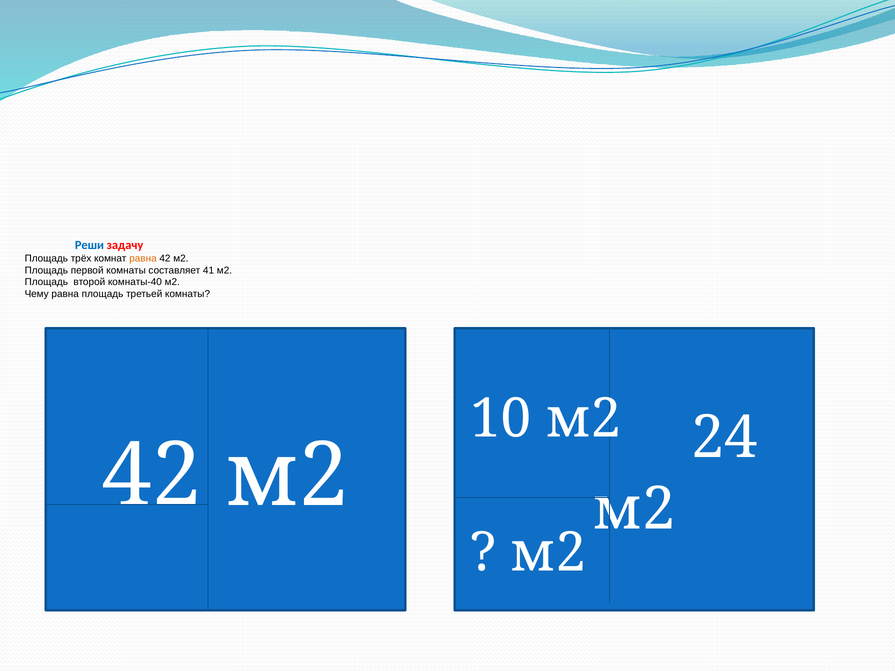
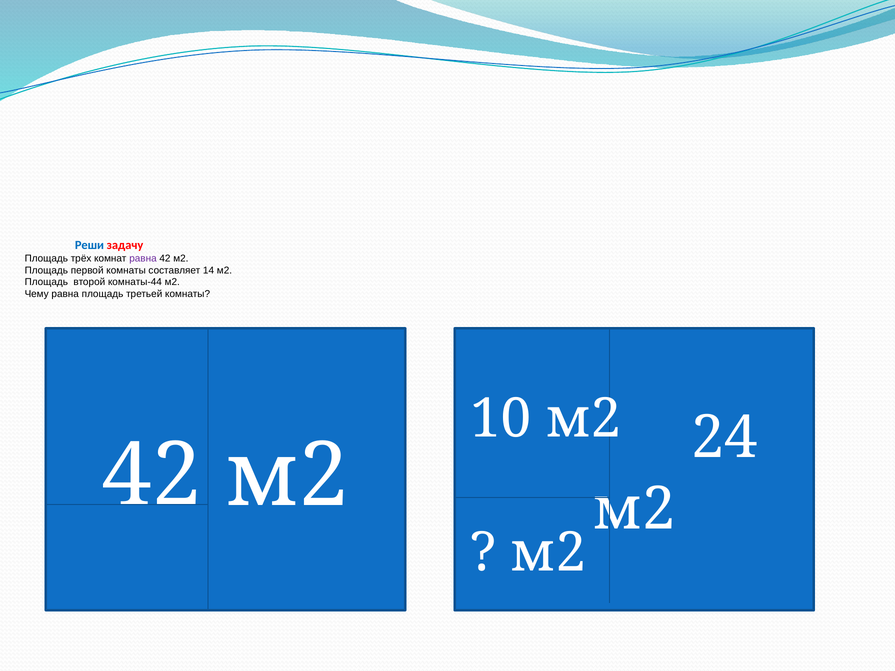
равна at (143, 258) colour: orange -> purple
41: 41 -> 14
комнаты-40: комнаты-40 -> комнаты-44
